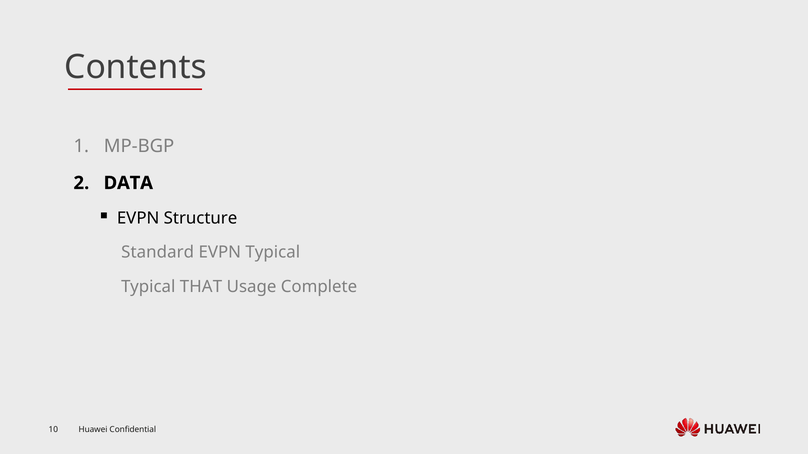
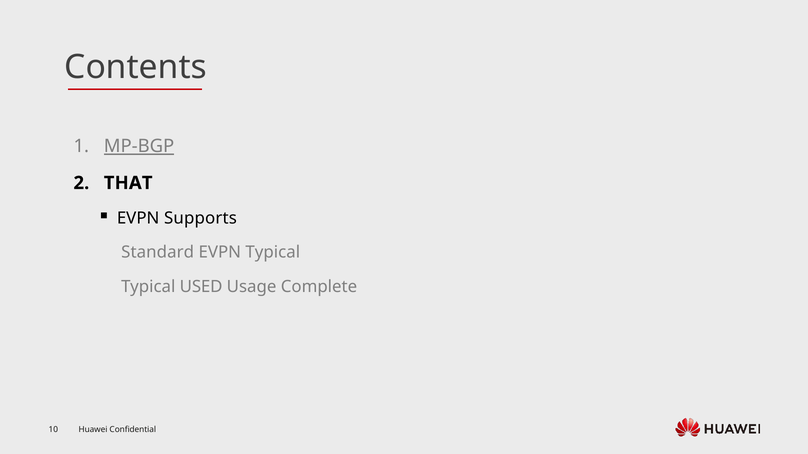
MP-BGP underline: none -> present
DATA: DATA -> THAT
Structure: Structure -> Supports
THAT: THAT -> USED
